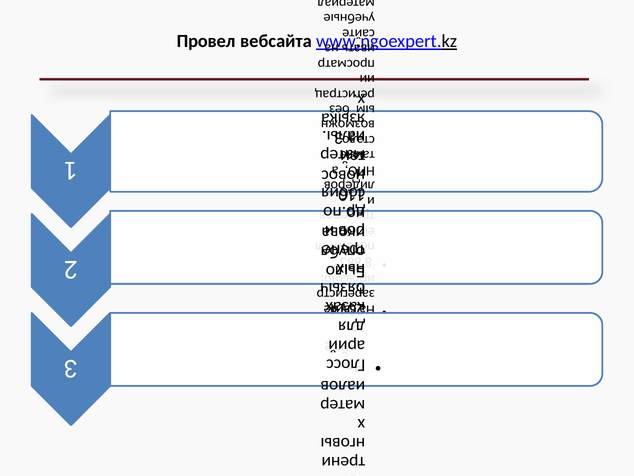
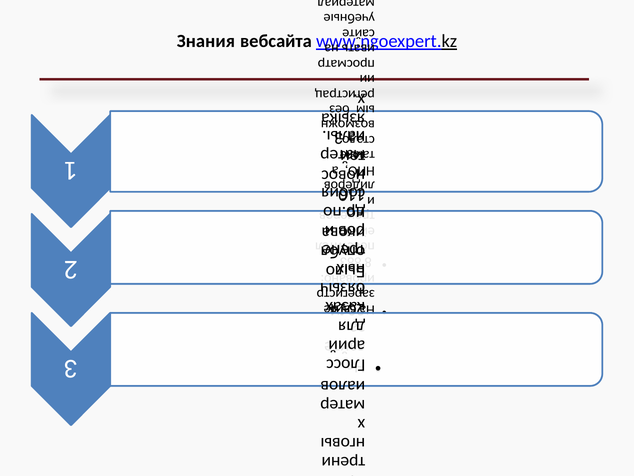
Провел: Провел -> Знания
